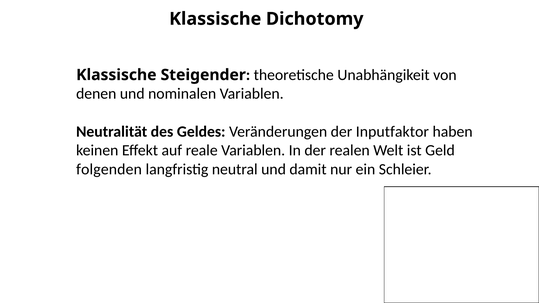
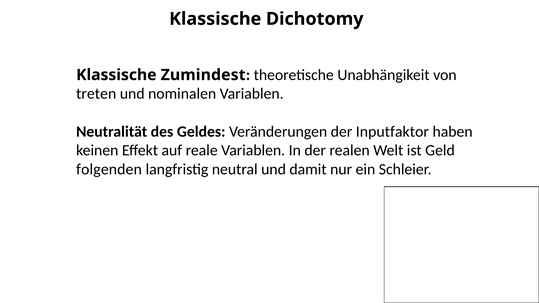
Steigender: Steigender -> Zumindest
denen: denen -> treten
